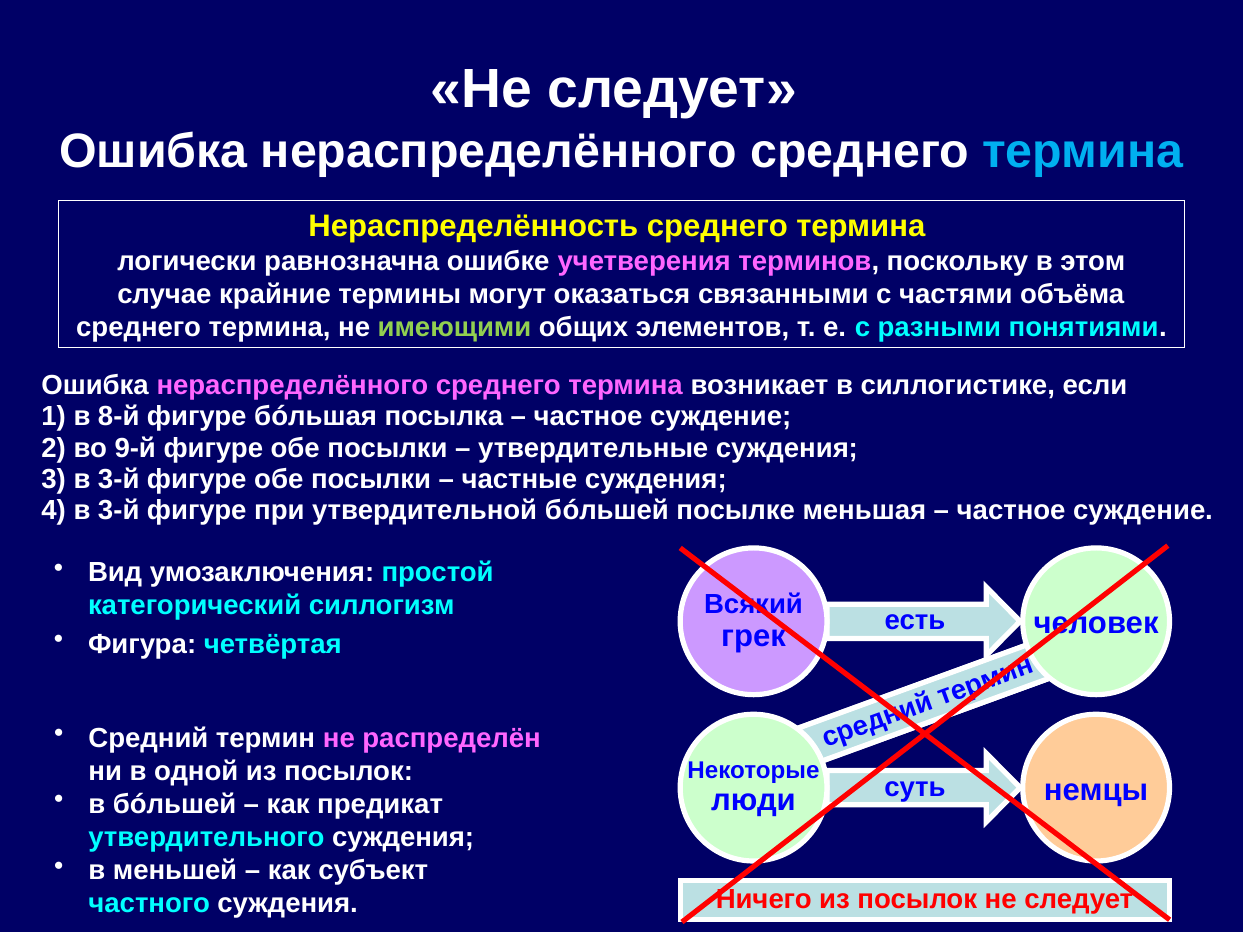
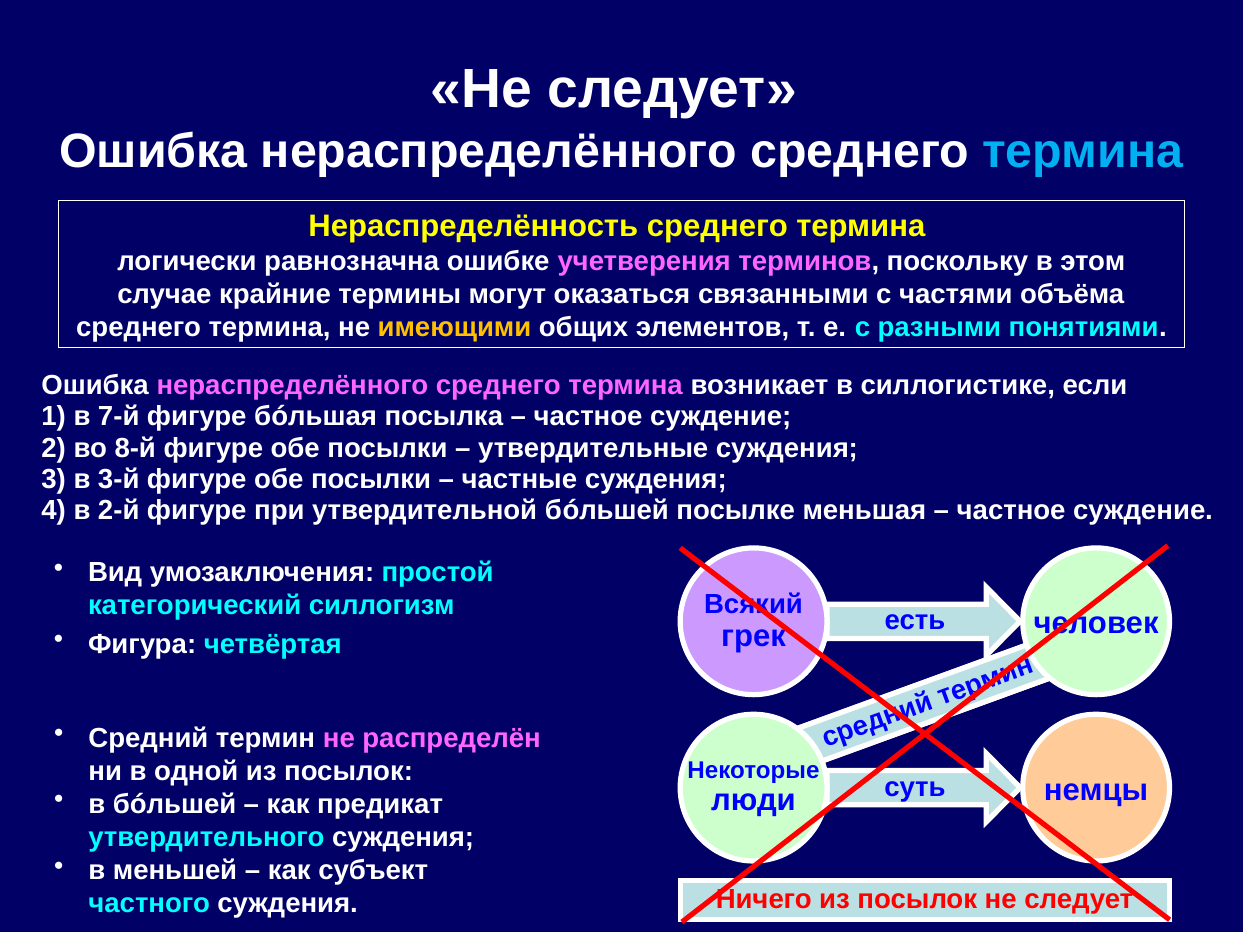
имеющими colour: light green -> yellow
8-й: 8-й -> 7-й
9-й: 9-й -> 8-й
4 в 3-й: 3-й -> 2-й
